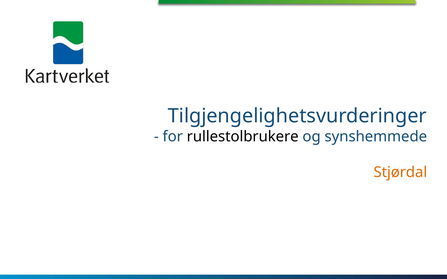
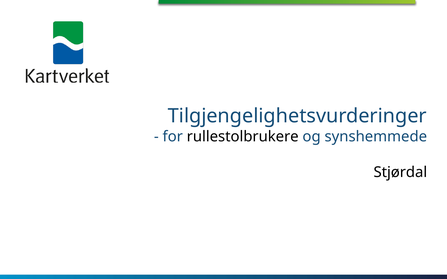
Stjørdal colour: orange -> black
